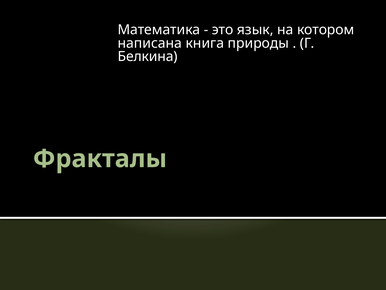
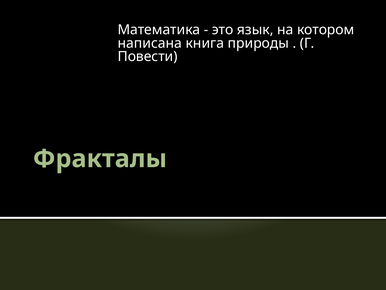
Белкина: Белкина -> Повести
